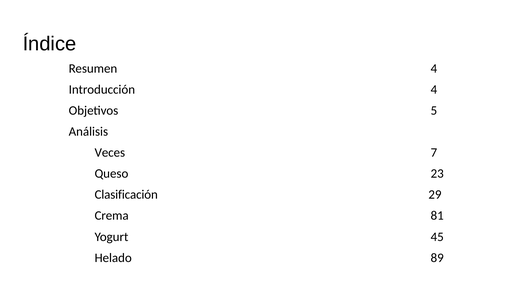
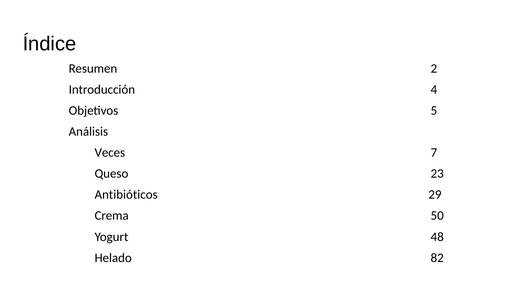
Resumen 4: 4 -> 2
Clasificación: Clasificación -> Antibióticos
81: 81 -> 50
45: 45 -> 48
89: 89 -> 82
